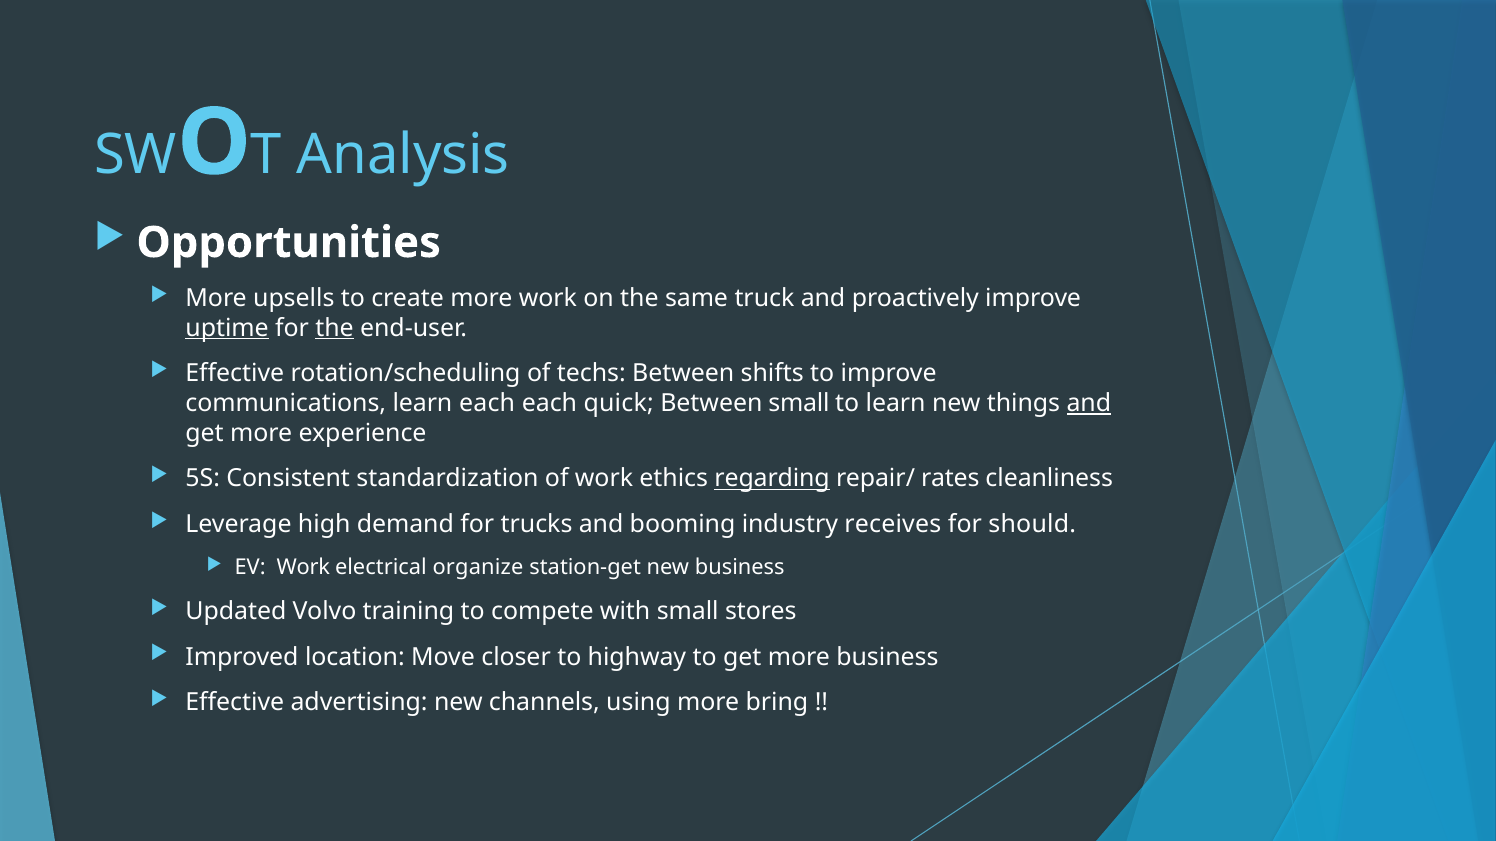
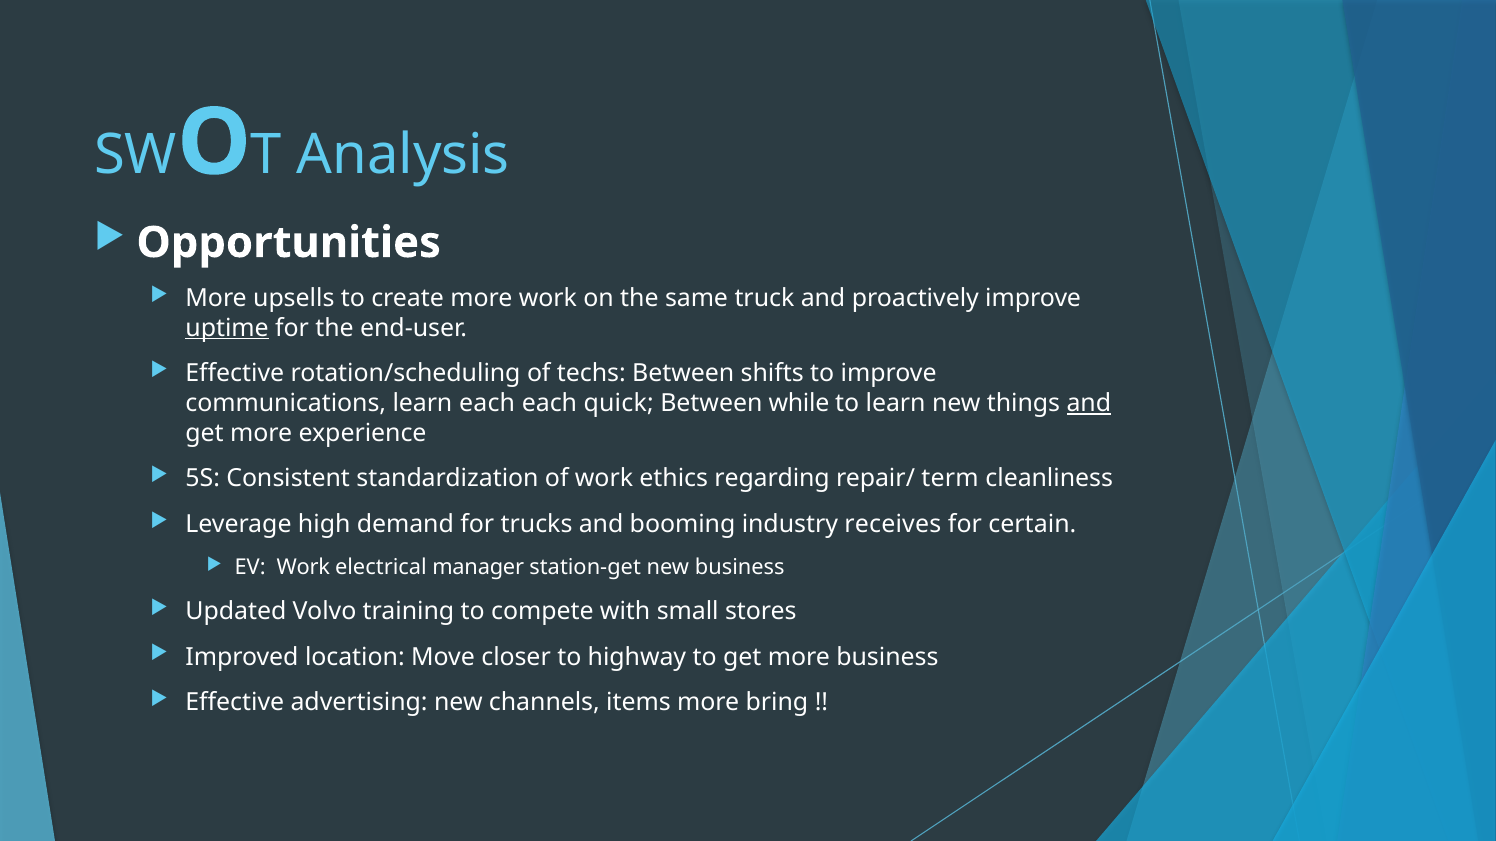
the at (335, 328) underline: present -> none
Between small: small -> while
regarding underline: present -> none
rates: rates -> term
should: should -> certain
organize: organize -> manager
using: using -> items
